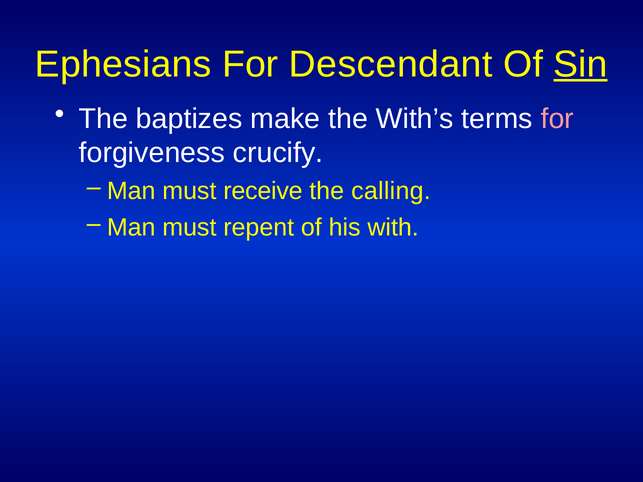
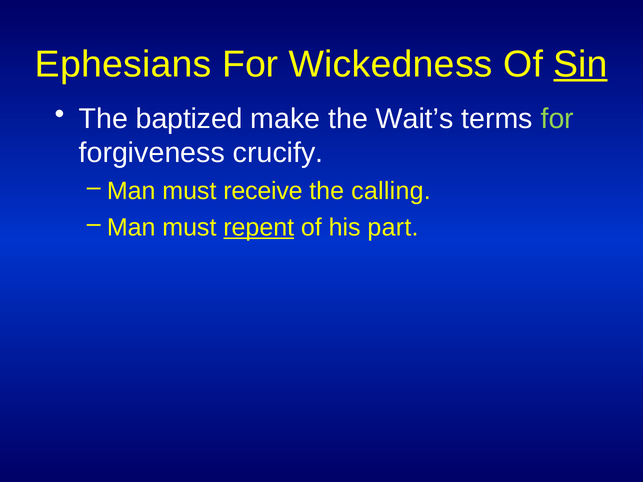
Descendant: Descendant -> Wickedness
baptizes: baptizes -> baptized
With’s: With’s -> Wait’s
for at (557, 119) colour: pink -> light green
repent underline: none -> present
with: with -> part
